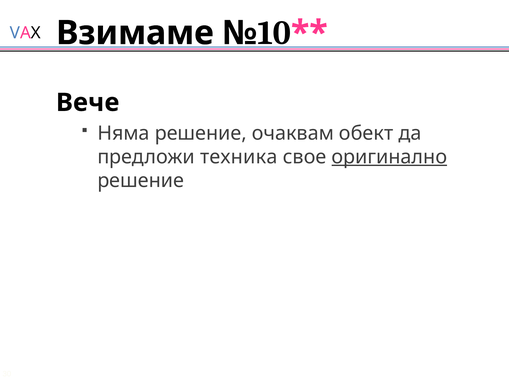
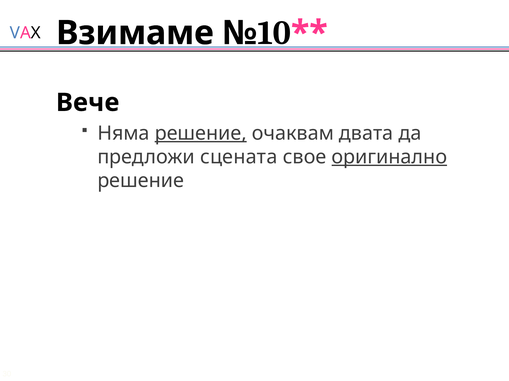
решение at (201, 133) underline: none -> present
обект: обект -> двата
техника: техника -> сцената
